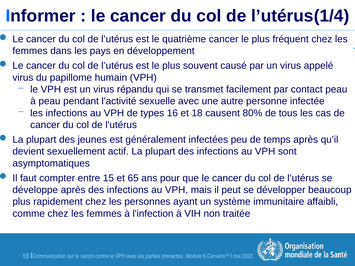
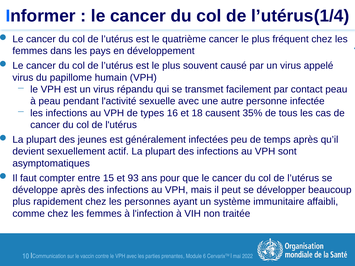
80%: 80% -> 35%
65: 65 -> 93
